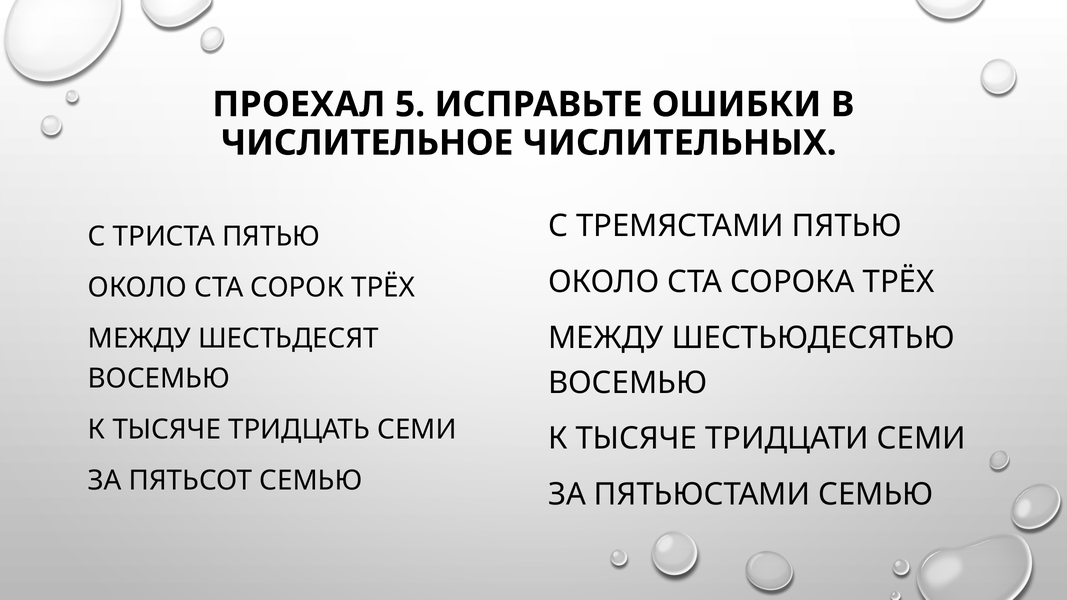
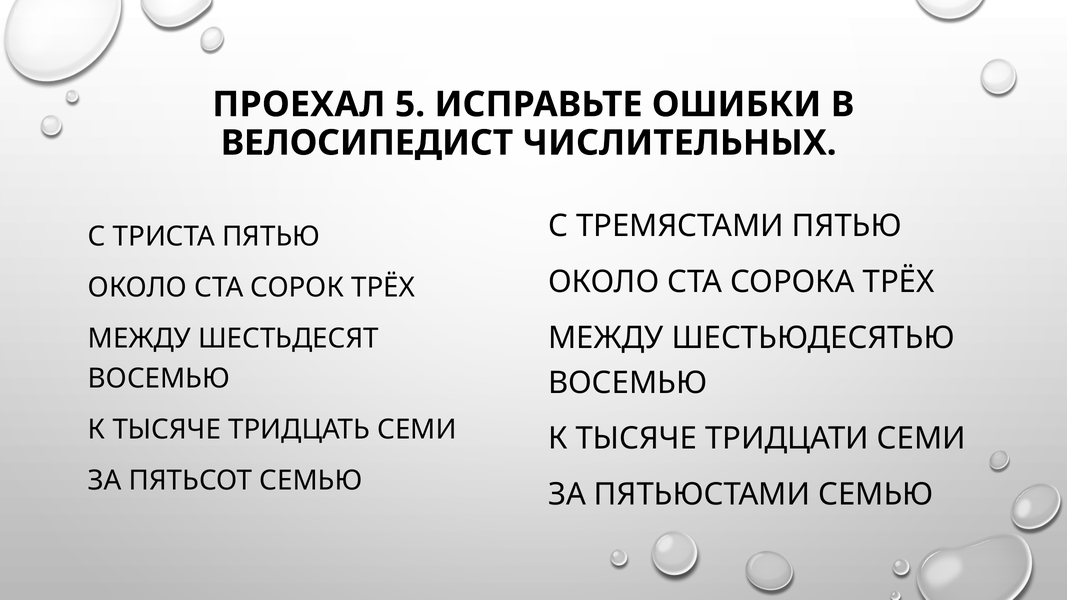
ЧИСЛИТЕЛЬНОЕ: ЧИСЛИТЕЛЬНОЕ -> ВЕЛОСИПЕДИСТ
